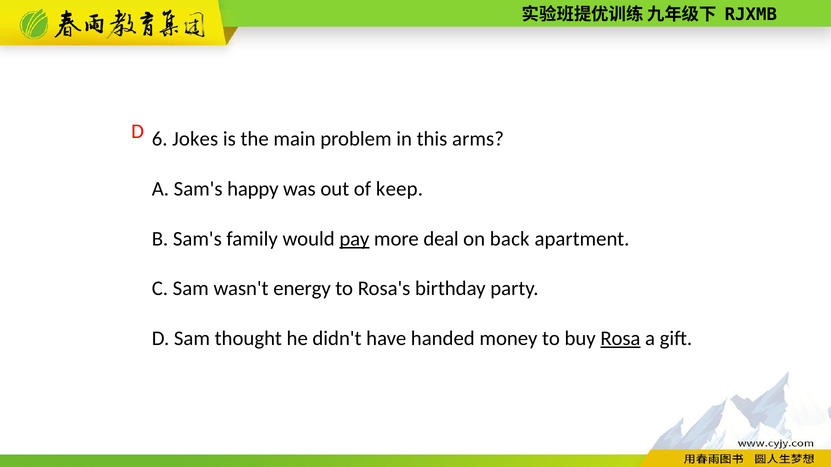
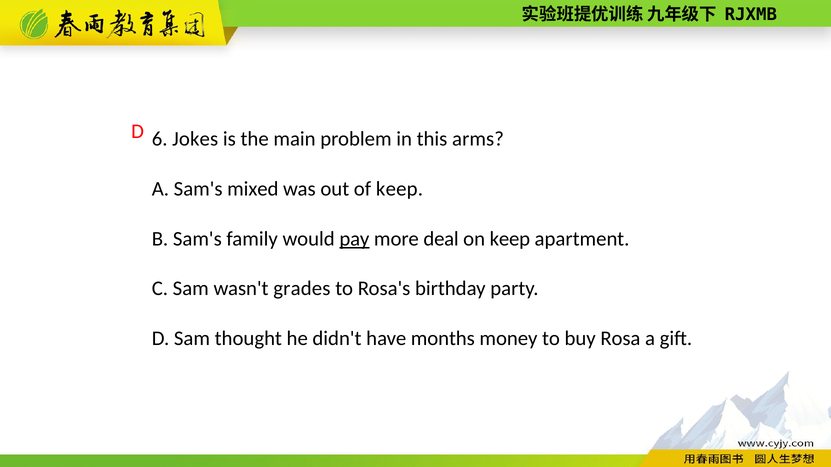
happy: happy -> mixed
on back: back -> keep
energy: energy -> grades
handed: handed -> months
Rosa underline: present -> none
